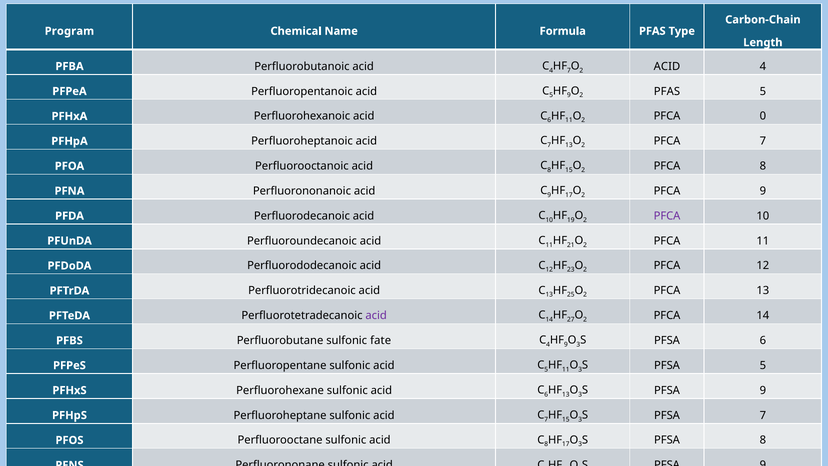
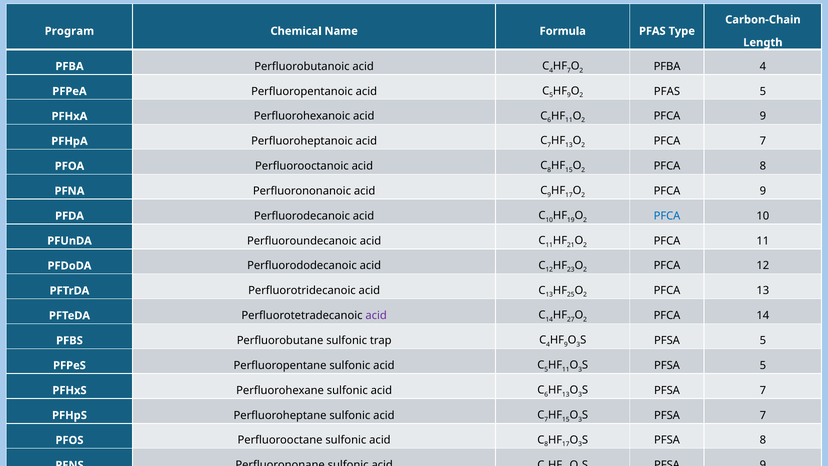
ACID at (667, 66): ACID -> PFBA
0 at (763, 116): 0 -> 9
PFCA at (667, 216) colour: purple -> blue
fate: fate -> trap
6 at (763, 340): 6 -> 5
9 at (763, 390): 9 -> 7
